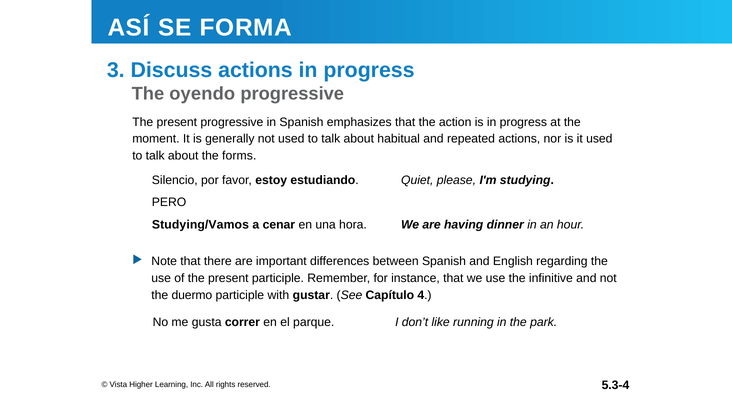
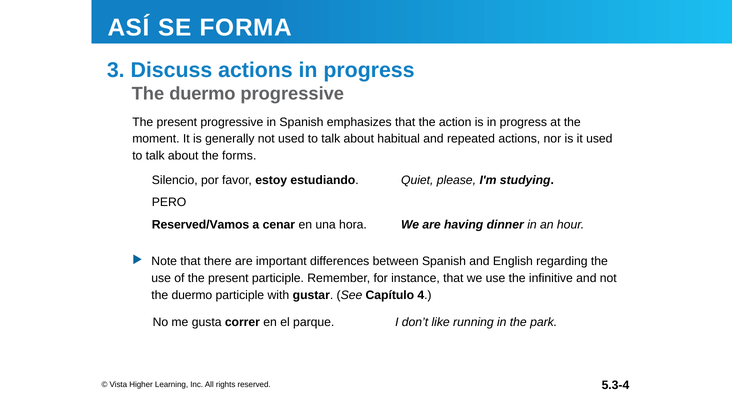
oyendo at (202, 94): oyendo -> duermo
Studying/Vamos: Studying/Vamos -> Reserved/Vamos
